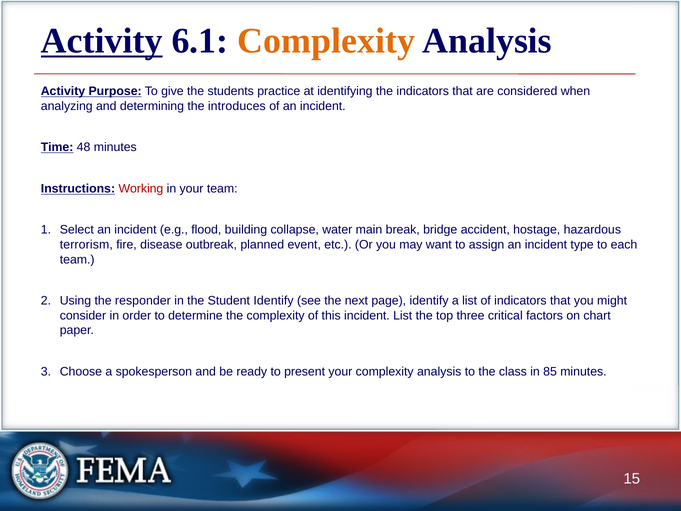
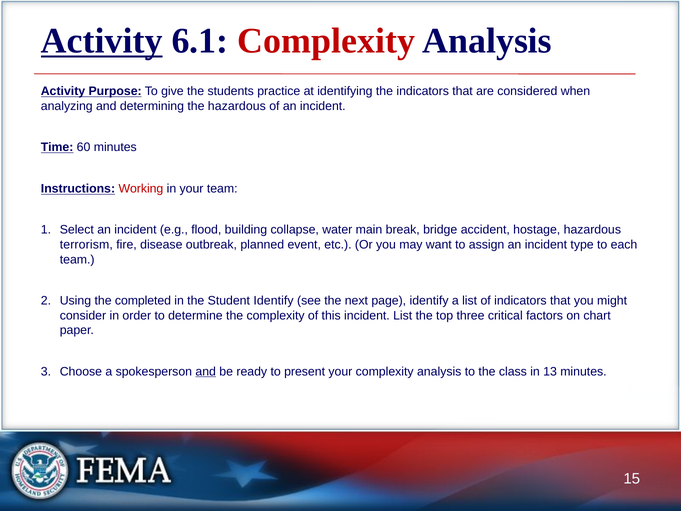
Complexity at (326, 41) colour: orange -> red
the introduces: introduces -> hazardous
48: 48 -> 60
responder: responder -> completed
and at (206, 371) underline: none -> present
85: 85 -> 13
